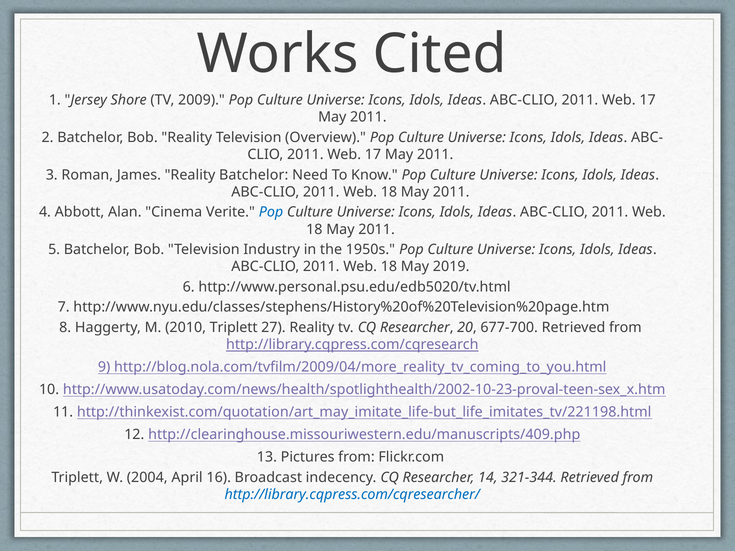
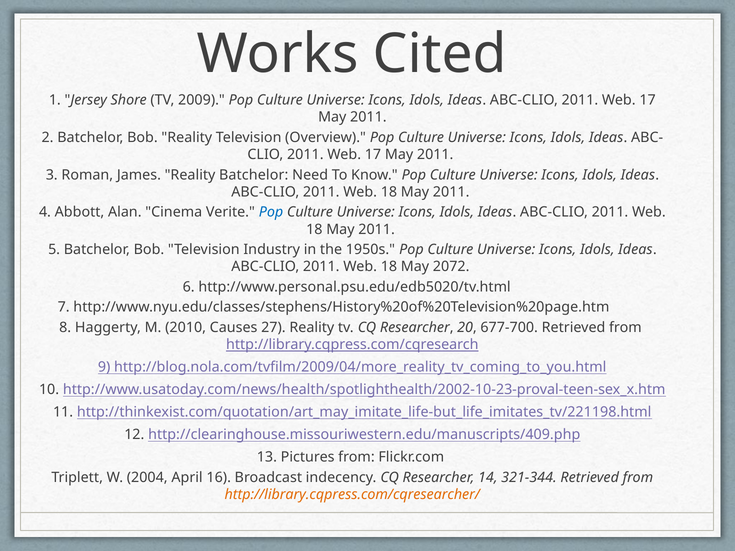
2019: 2019 -> 2072
2010 Triplett: Triplett -> Causes
http://library.cqpress.com/cqresearcher/ colour: blue -> orange
